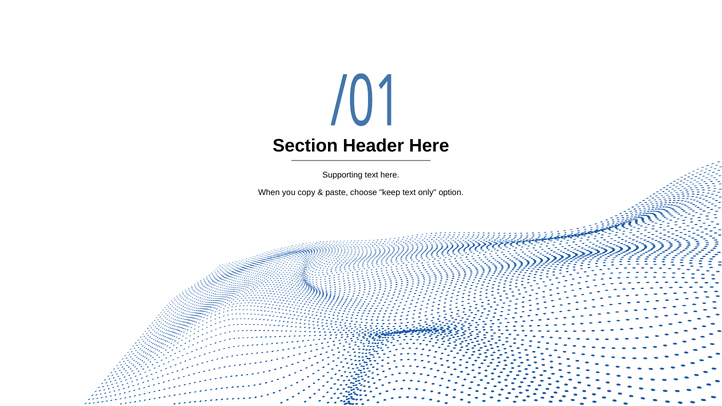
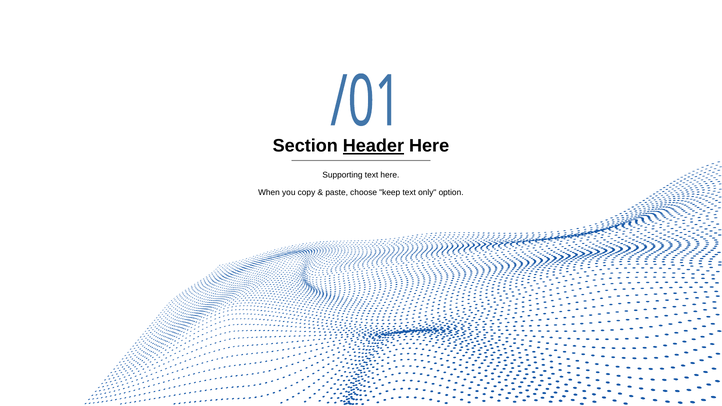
Header underline: none -> present
